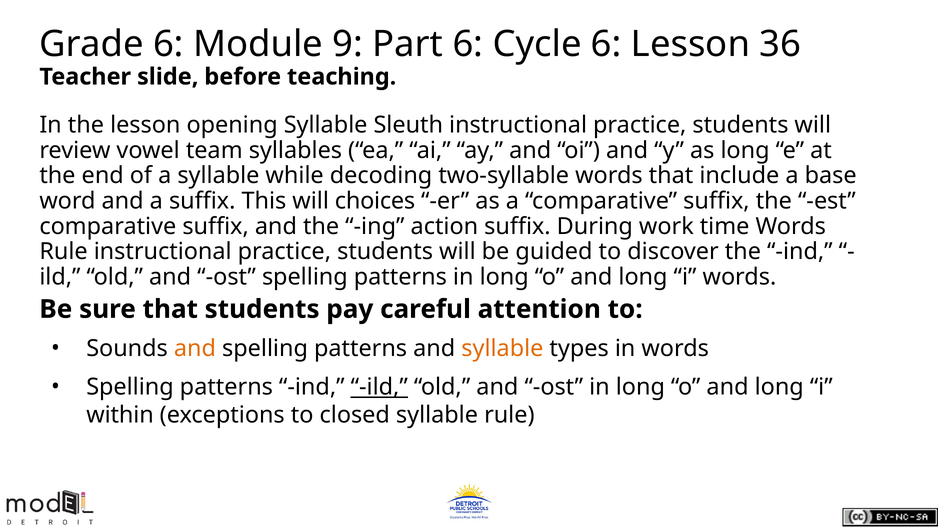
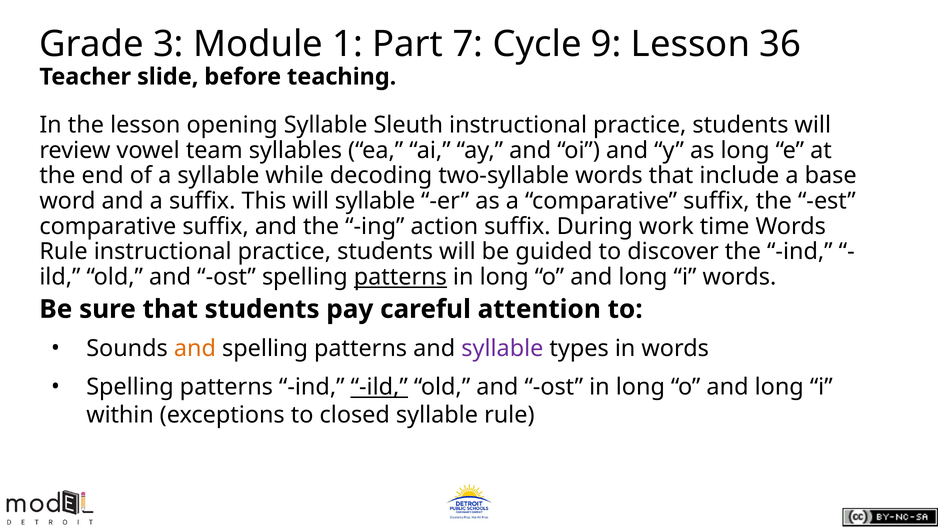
Grade 6: 6 -> 3
9: 9 -> 1
Part 6: 6 -> 7
Cycle 6: 6 -> 9
will choices: choices -> syllable
patterns at (400, 277) underline: none -> present
syllable at (502, 348) colour: orange -> purple
